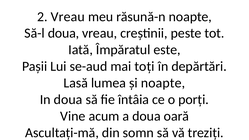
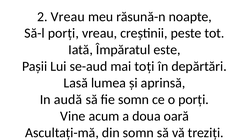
Să-l doua: doua -> porți
și noapte: noapte -> aprinsă
In doua: doua -> audă
fie întâia: întâia -> somn
